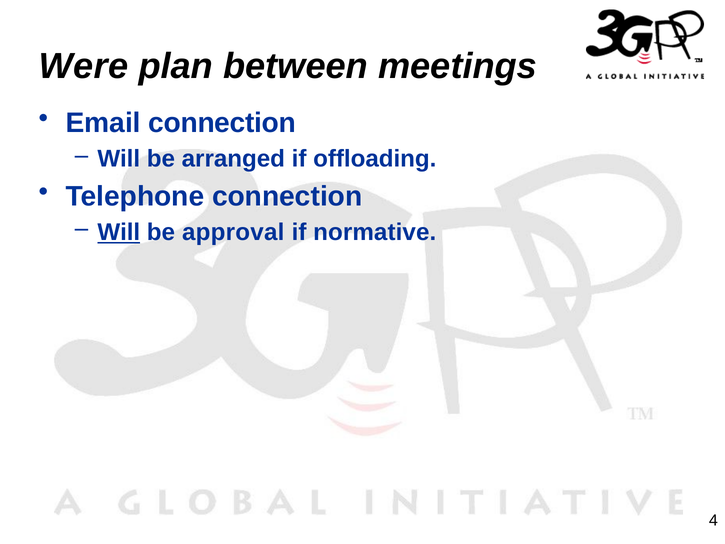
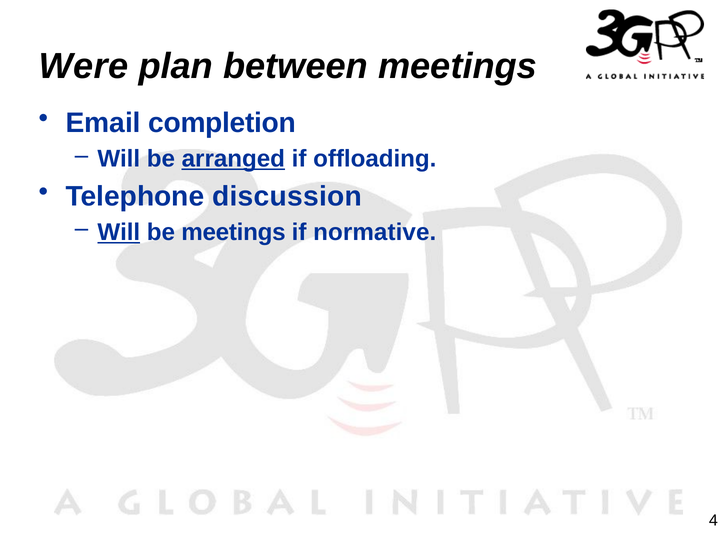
Email connection: connection -> completion
arranged underline: none -> present
Telephone connection: connection -> discussion
be approval: approval -> meetings
